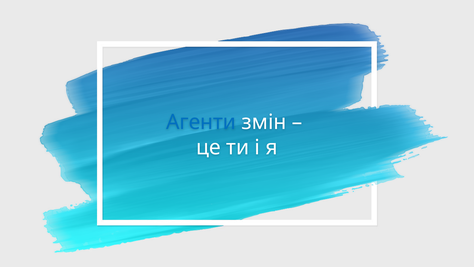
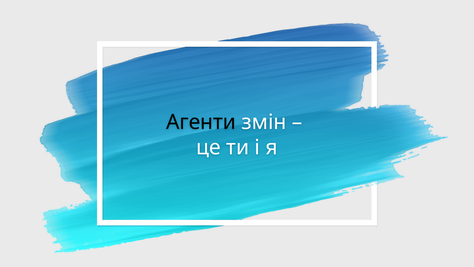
Агенти colour: blue -> black
